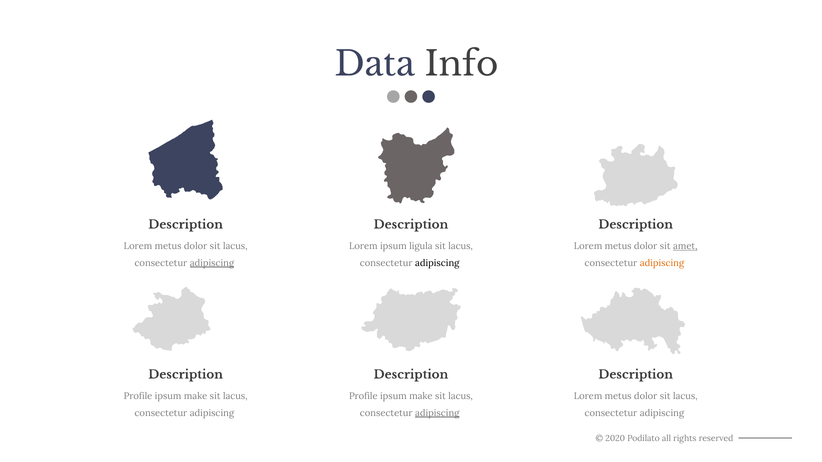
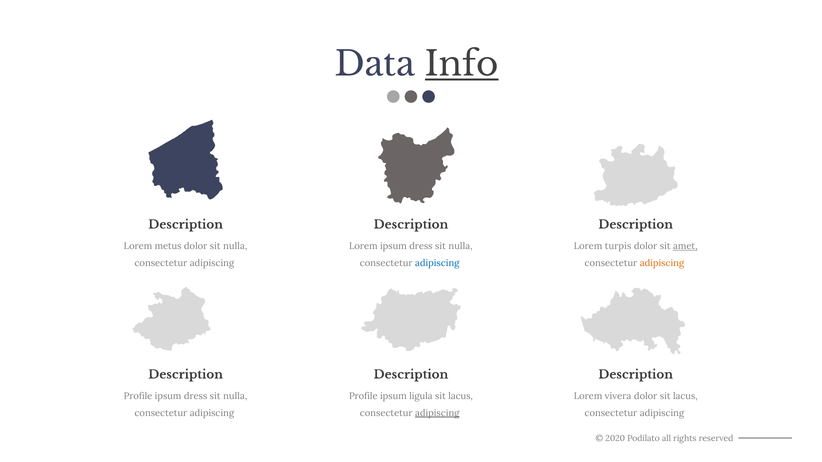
Info underline: none -> present
lacus at (235, 246): lacus -> nulla
Lorem ipsum ligula: ligula -> dress
lacus at (461, 246): lacus -> nulla
metus at (618, 246): metus -> turpis
adipiscing at (212, 263) underline: present -> none
adipiscing at (437, 263) colour: black -> blue
make at (196, 396): make -> dress
lacus at (235, 396): lacus -> nulla
make at (421, 396): make -> ligula
metus at (618, 396): metus -> vivera
